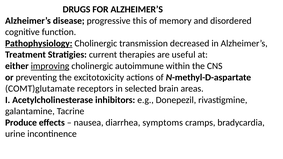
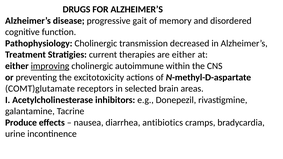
this: this -> gait
Pathophysiology underline: present -> none
are useful: useful -> either
symptoms: symptoms -> antibiotics
